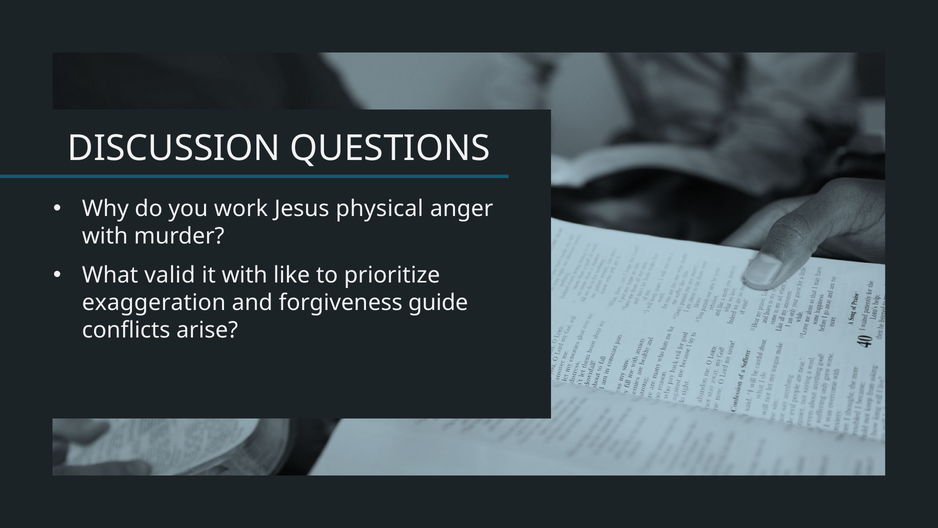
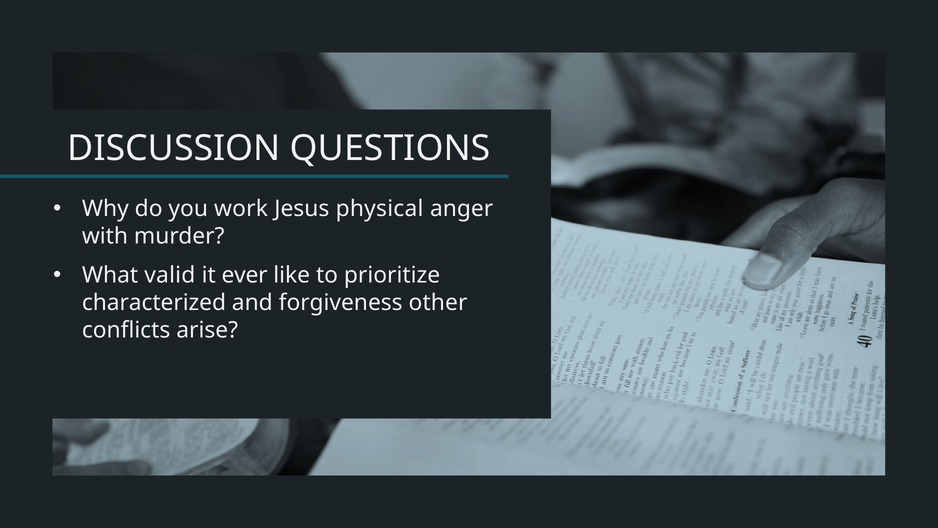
it with: with -> ever
exaggeration: exaggeration -> characterized
guide: guide -> other
